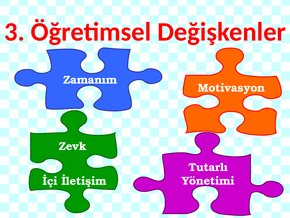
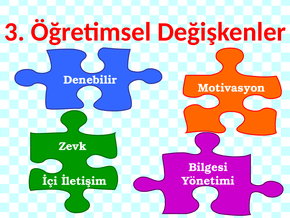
Zamanım: Zamanım -> Denebilir
Tutarlı: Tutarlı -> Bilgesi
